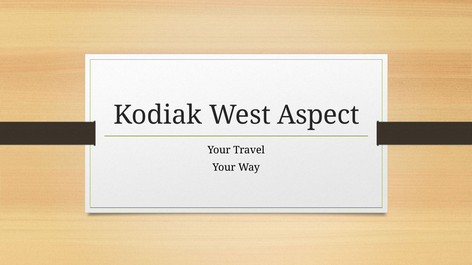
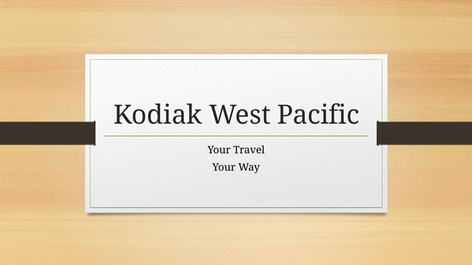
Aspect: Aspect -> Pacific
